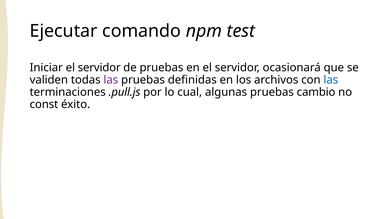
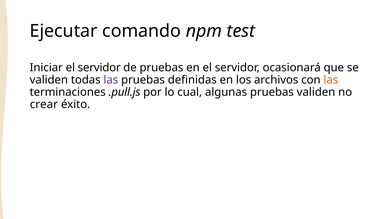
las at (331, 80) colour: blue -> orange
pruebas cambio: cambio -> validen
const: const -> crear
